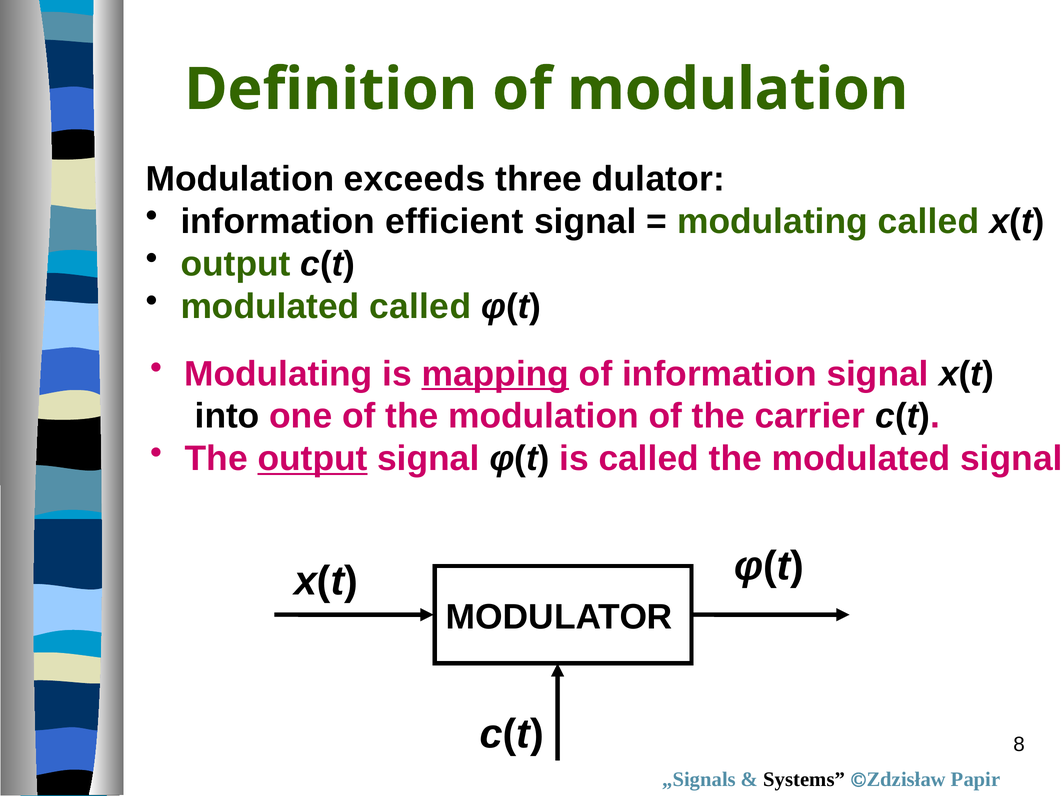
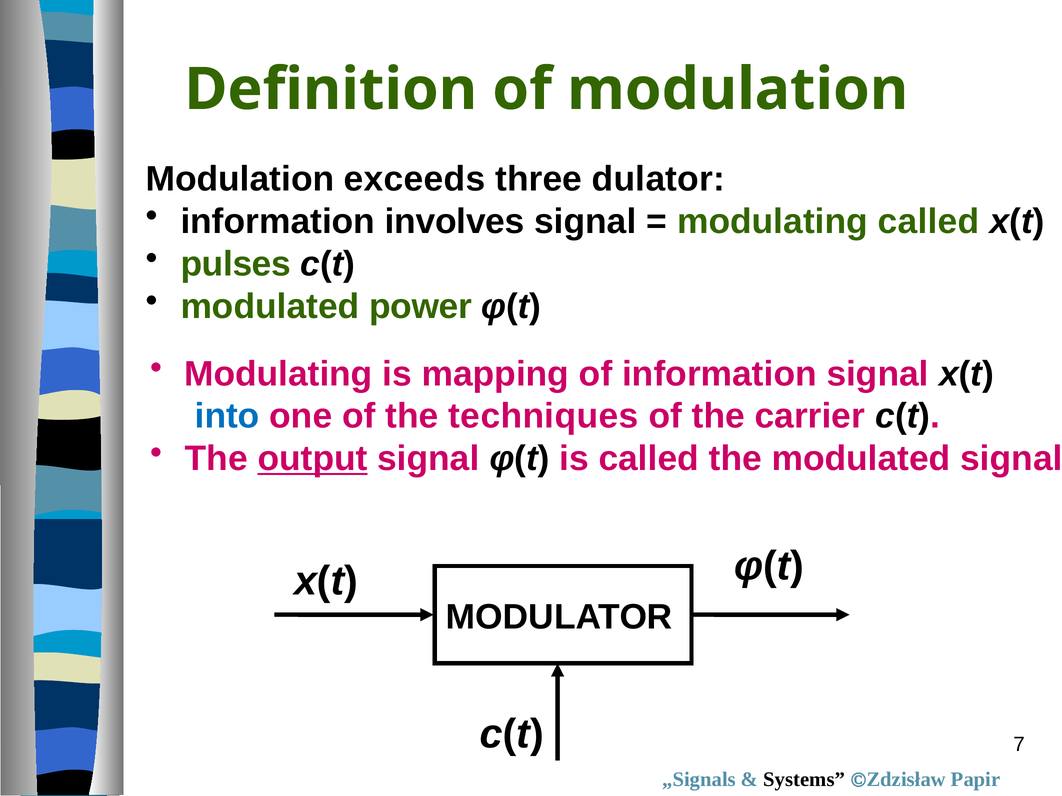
efficient: efficient -> involves
output at (236, 264): output -> pulses
modulated called: called -> power
mapping underline: present -> none
into colour: black -> blue
the modulation: modulation -> techniques
8: 8 -> 7
